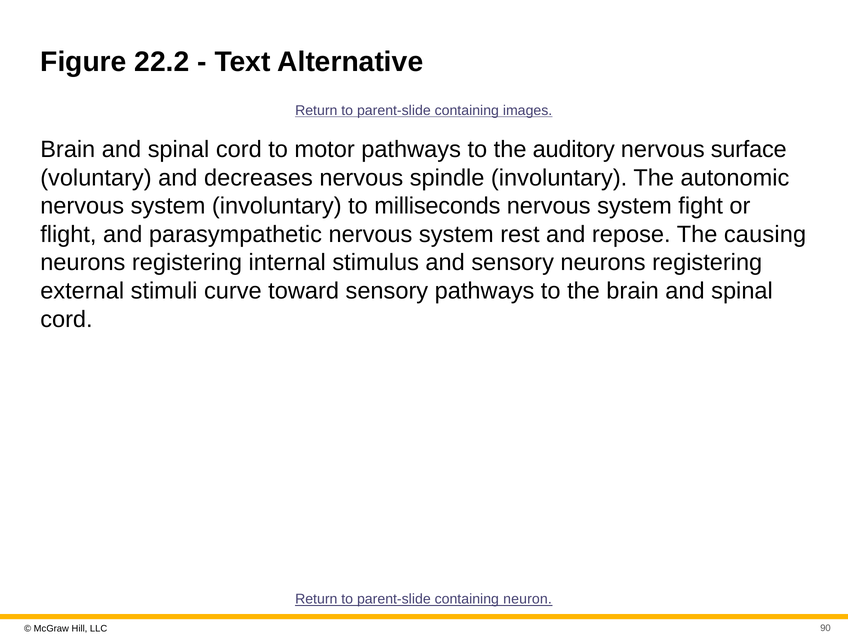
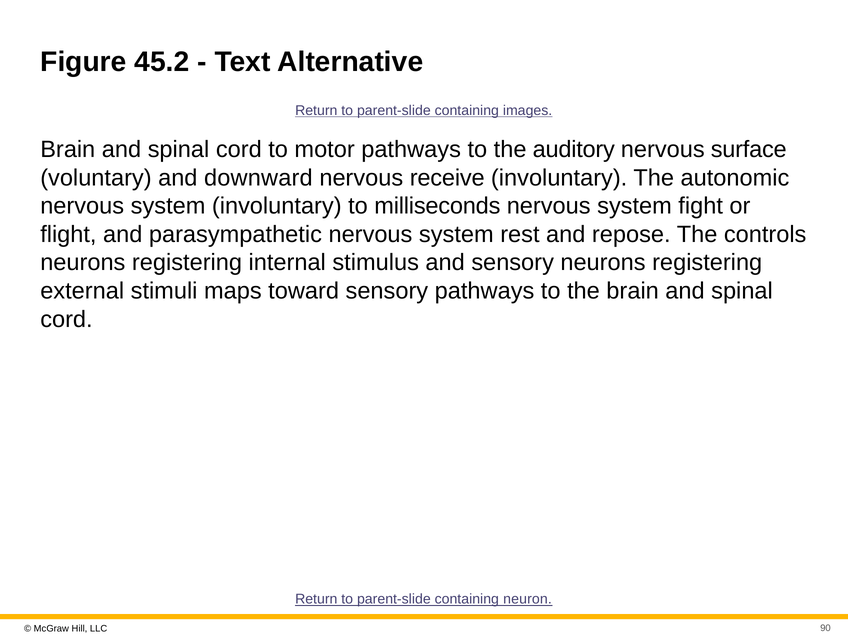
22.2: 22.2 -> 45.2
decreases: decreases -> downward
spindle: spindle -> receive
causing: causing -> controls
curve: curve -> maps
